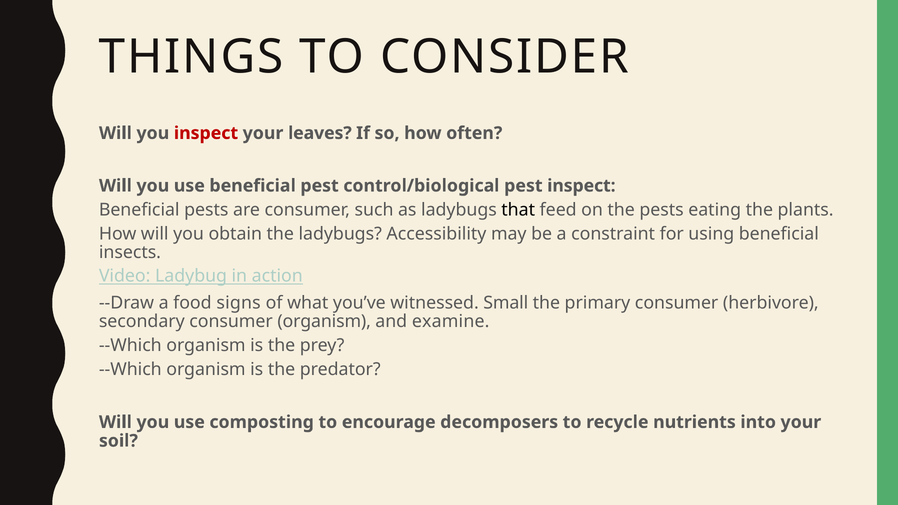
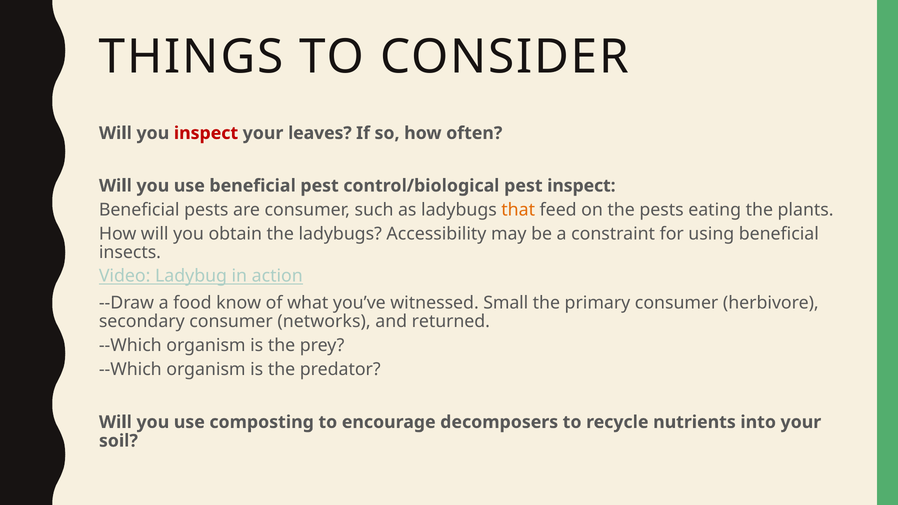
that colour: black -> orange
signs: signs -> know
consumer organism: organism -> networks
examine: examine -> returned
